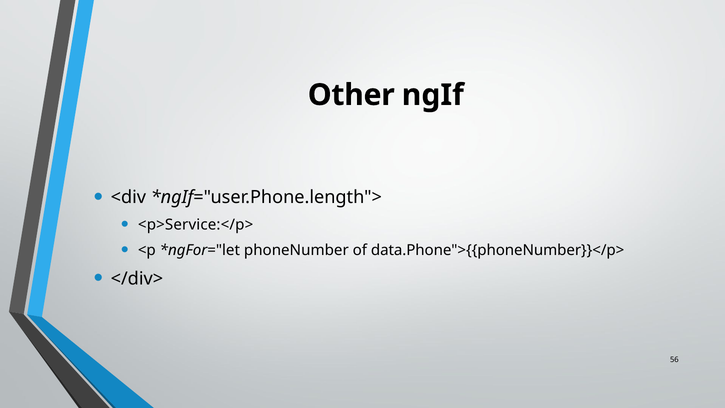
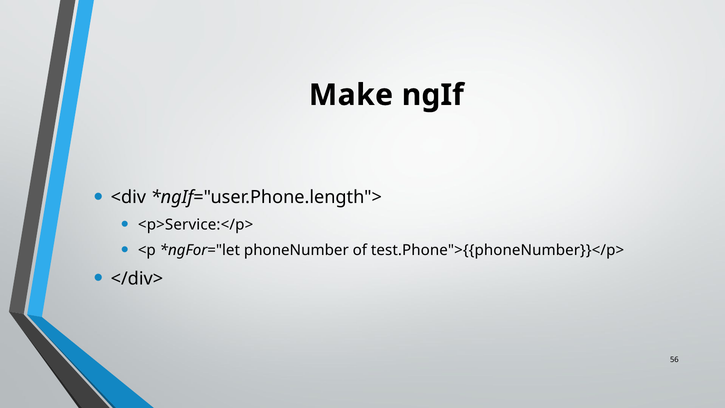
Other: Other -> Make
data.Phone">{{phoneNumber}}</p>: data.Phone">{{phoneNumber}}</p> -> test.Phone">{{phoneNumber}}</p>
